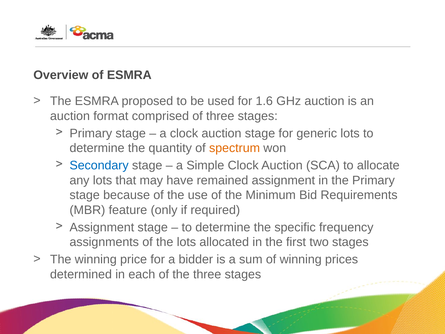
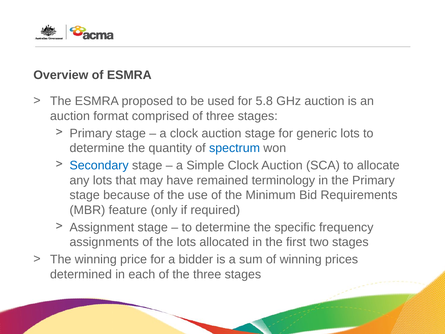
1.6: 1.6 -> 5.8
spectrum colour: orange -> blue
remained assignment: assignment -> terminology
